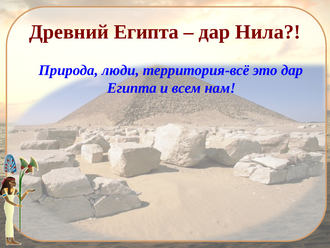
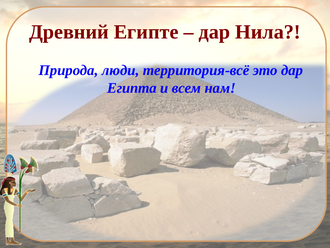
Древний Египта: Египта -> Египте
